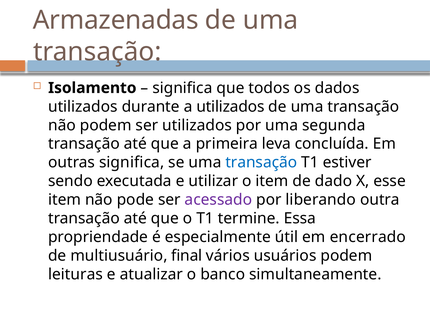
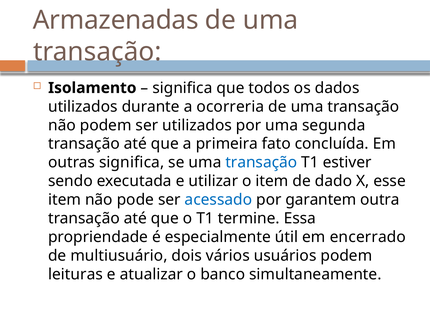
a utilizados: utilizados -> ocorreria
leva: leva -> fato
acessado colour: purple -> blue
liberando: liberando -> garantem
final: final -> dois
